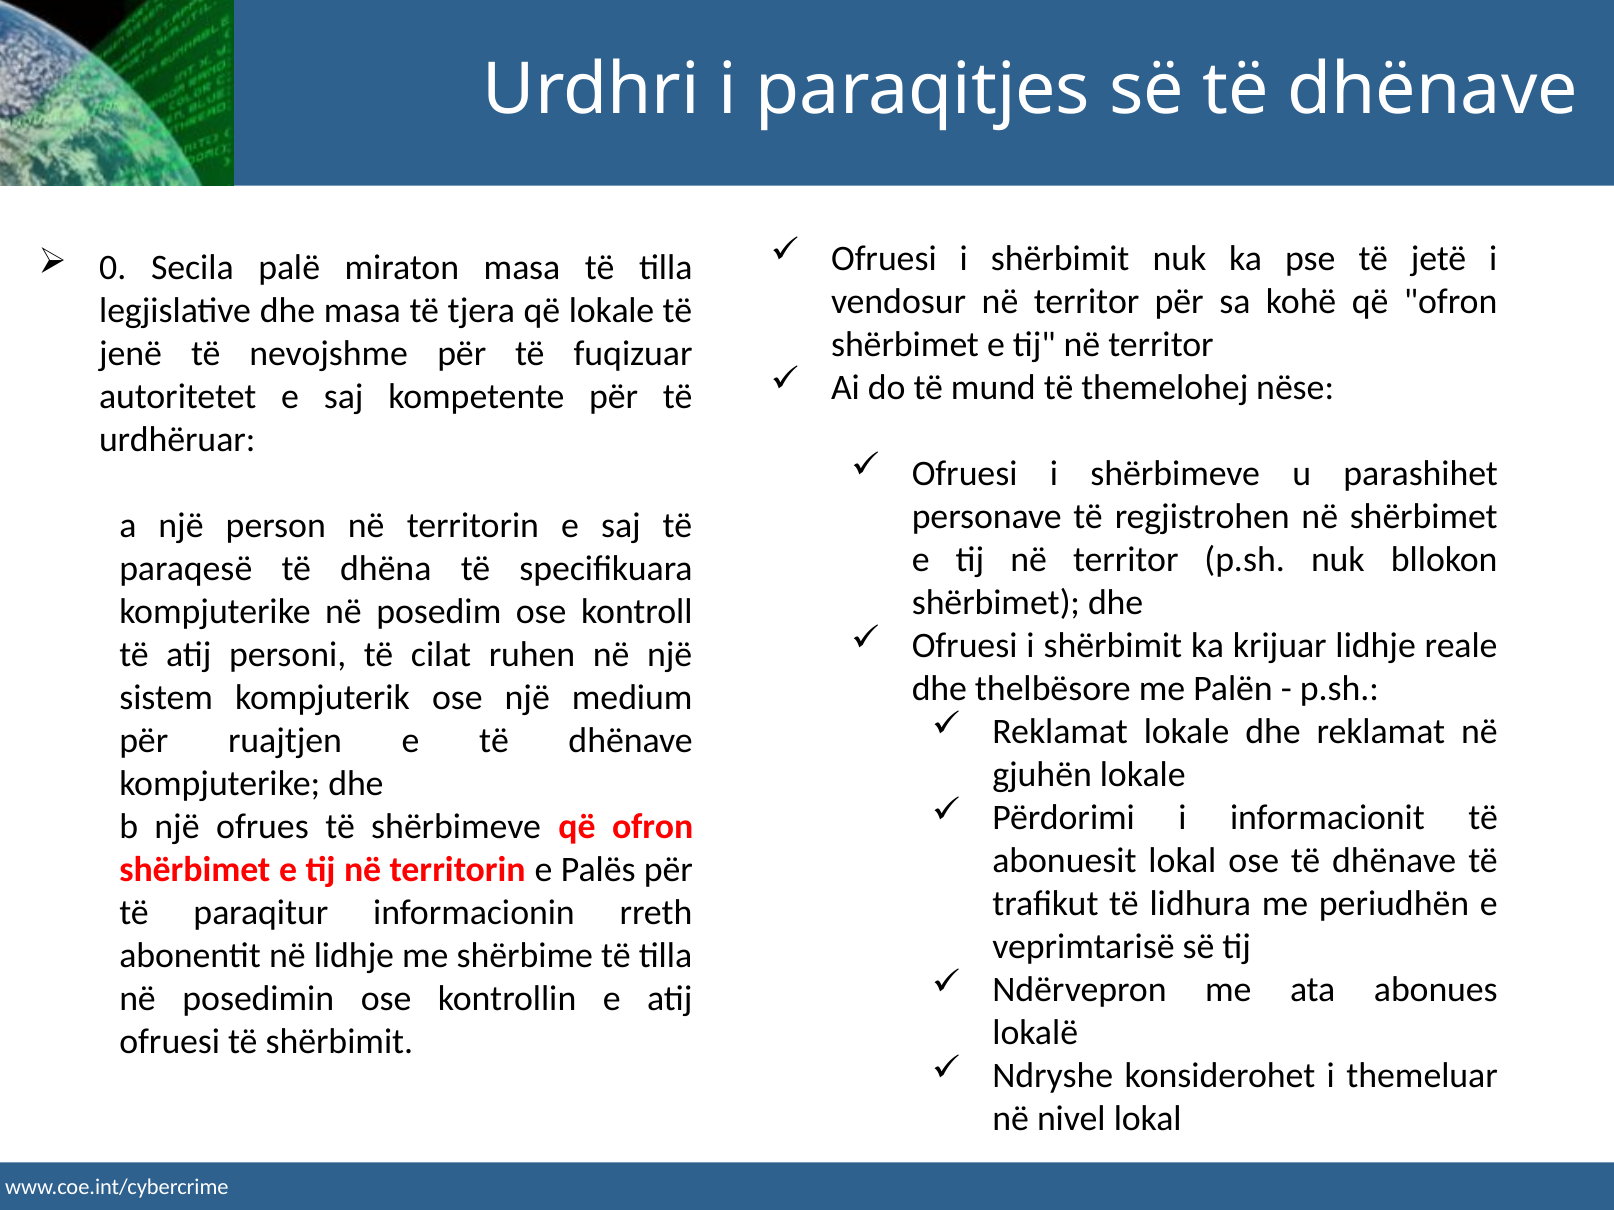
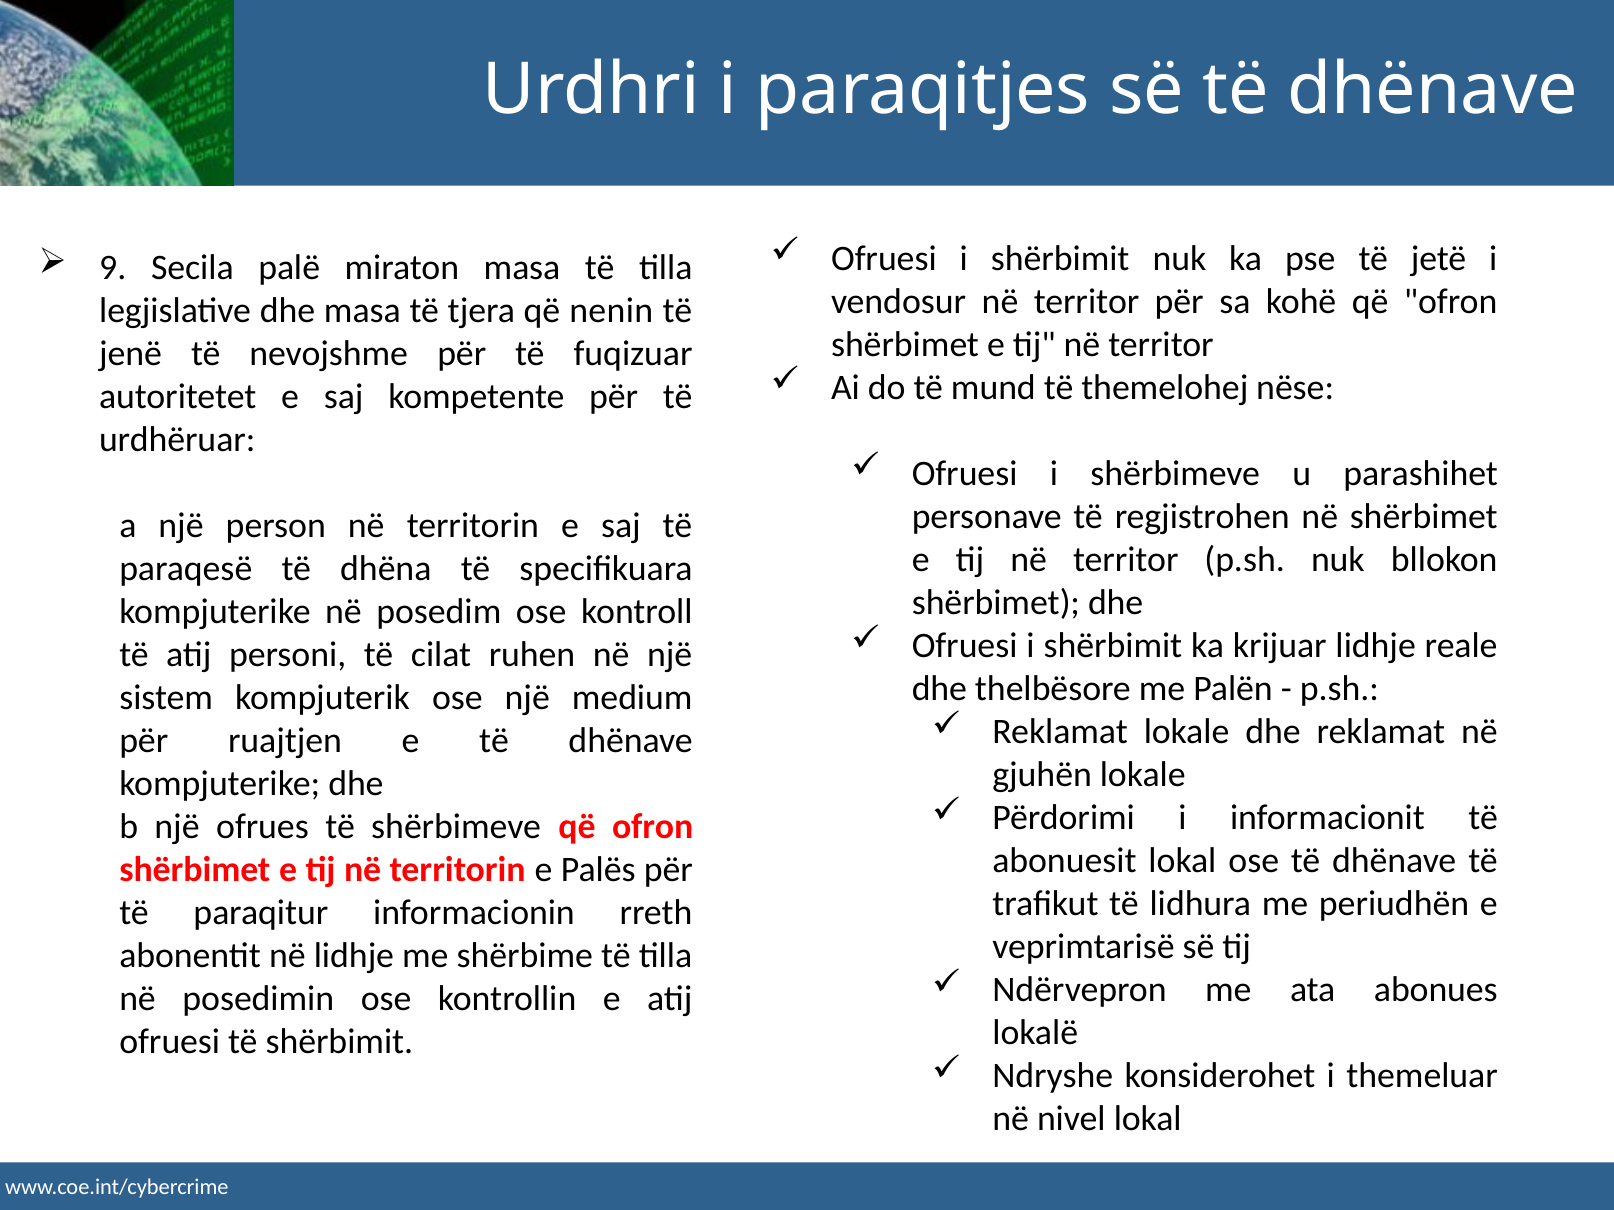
0: 0 -> 9
që lokale: lokale -> nenin
